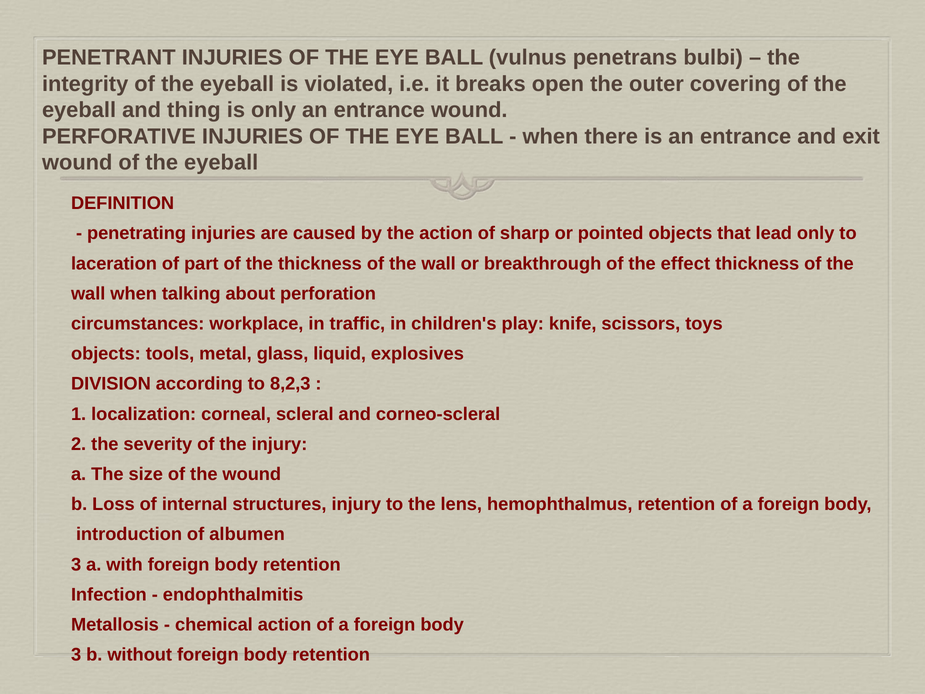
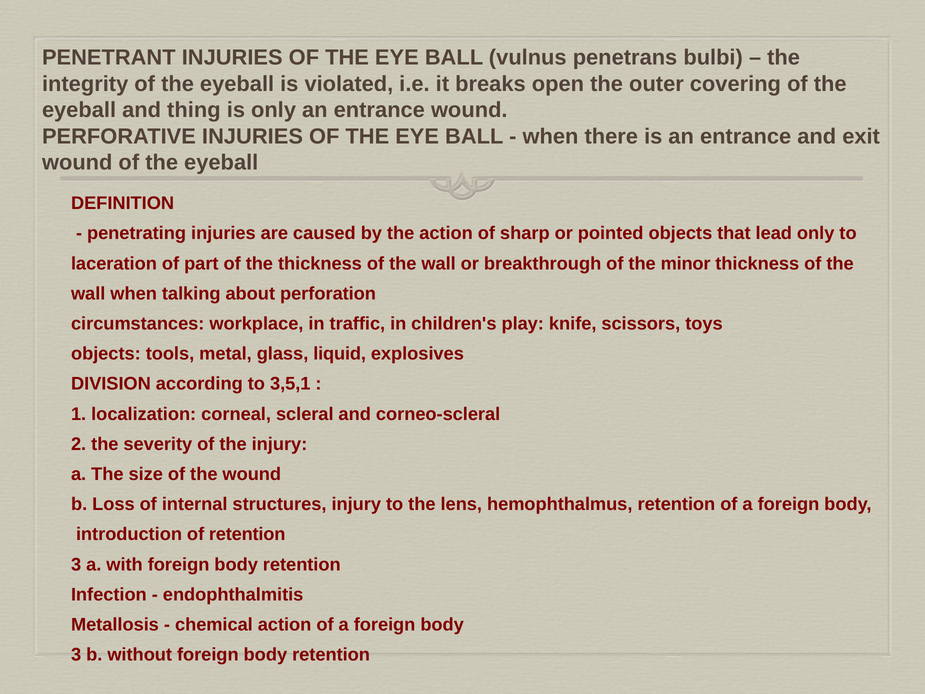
effect: effect -> minor
8,2,3: 8,2,3 -> 3,5,1
of albumen: albumen -> retention
